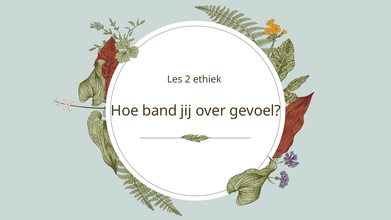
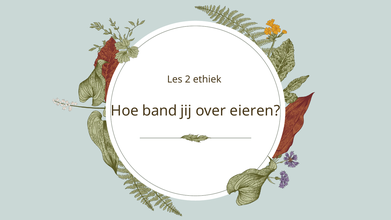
gevoel: gevoel -> eieren
